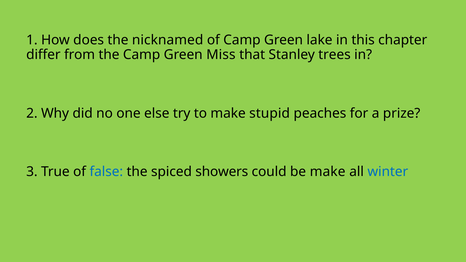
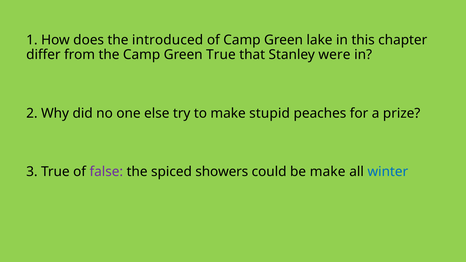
nicknamed: nicknamed -> introduced
Green Miss: Miss -> True
trees: trees -> were
false colour: blue -> purple
